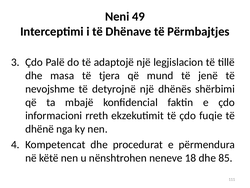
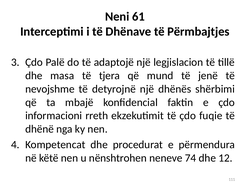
49: 49 -> 61
18: 18 -> 74
85: 85 -> 12
